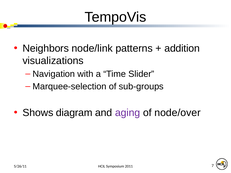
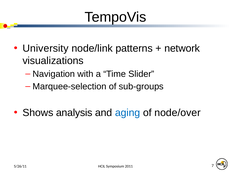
Neighbors: Neighbors -> University
addition: addition -> network
diagram: diagram -> analysis
aging colour: purple -> blue
